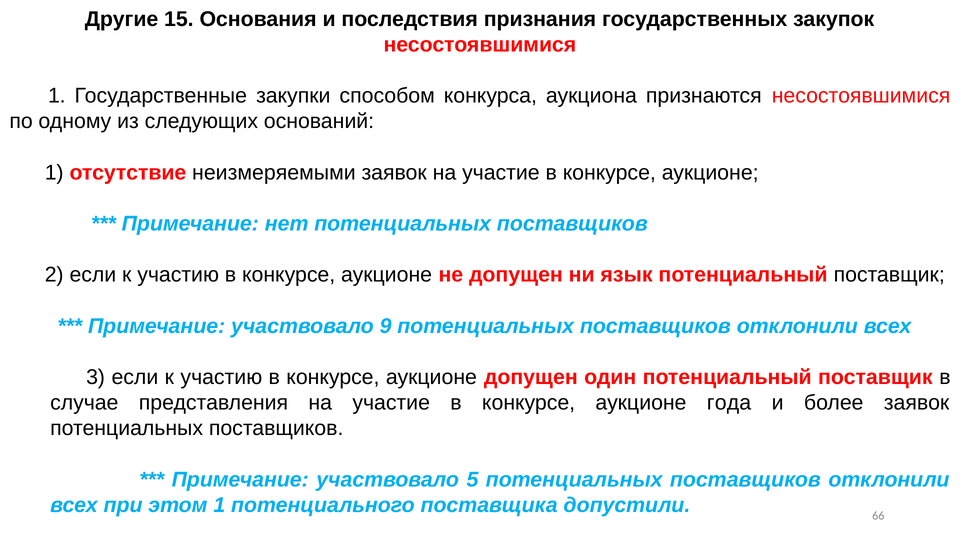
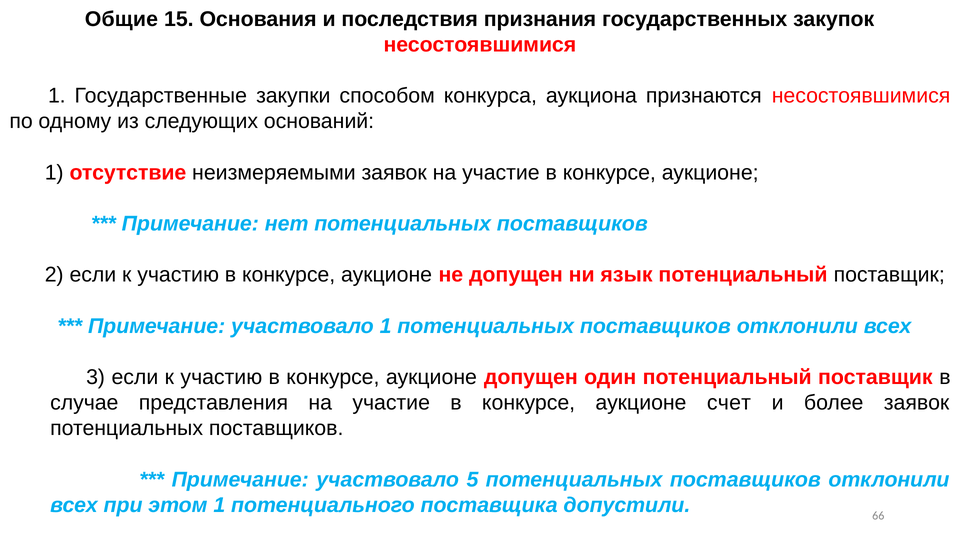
Другие: Другие -> Общие
участвовало 9: 9 -> 1
года: года -> счет
